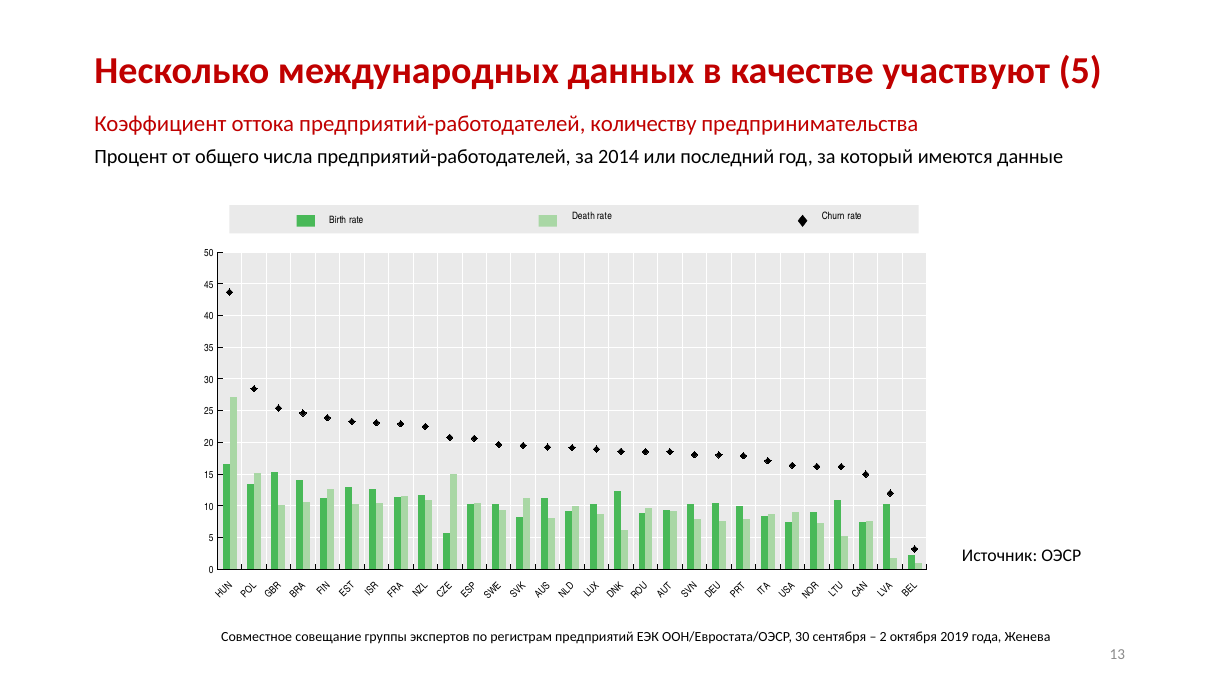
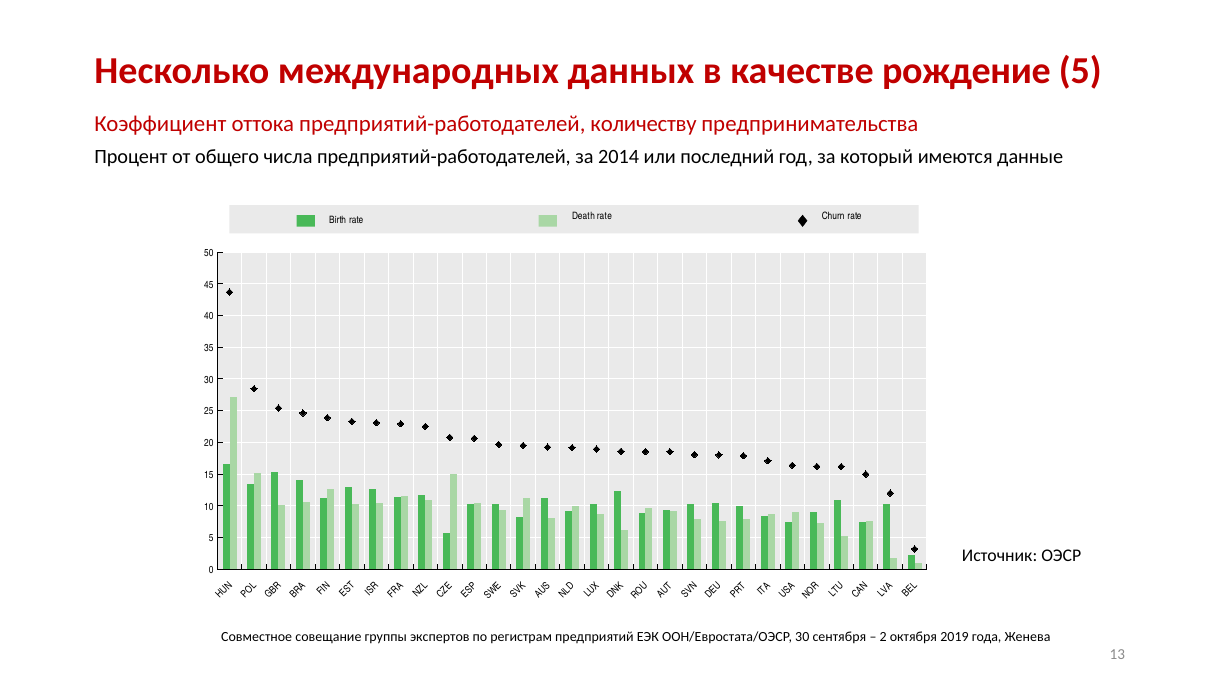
участвуют: участвуют -> рождение
